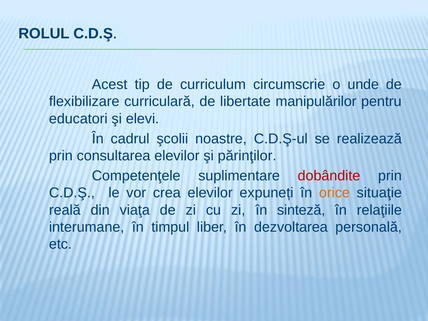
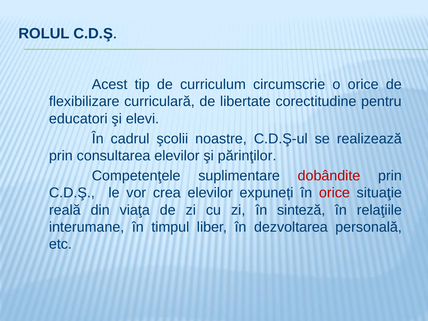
o unde: unde -> orice
manipulărilor: manipulărilor -> corectitudine
orice at (334, 193) colour: orange -> red
